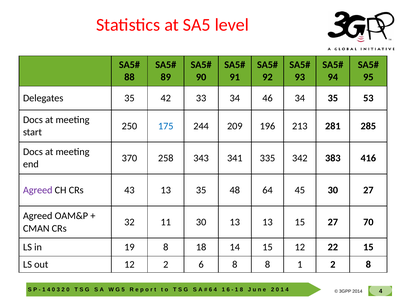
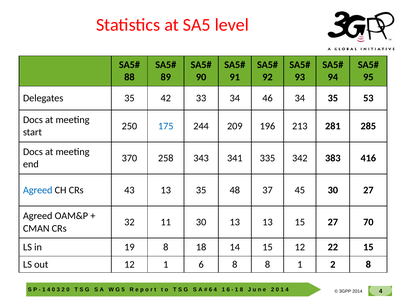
Agreed at (38, 190) colour: purple -> blue
64: 64 -> 37
12 2: 2 -> 1
